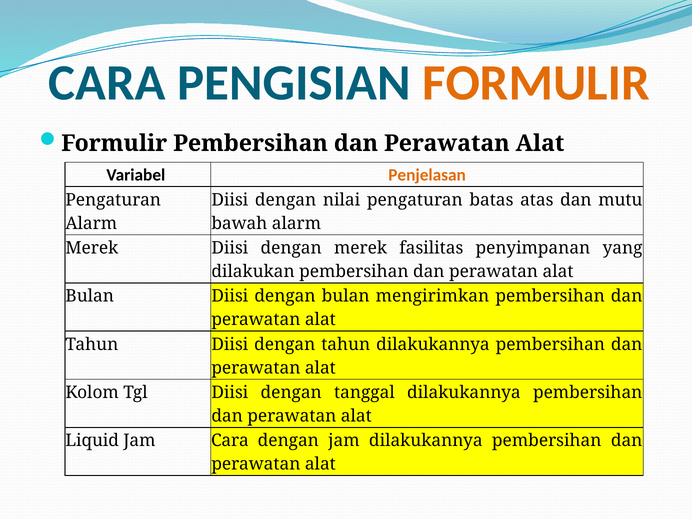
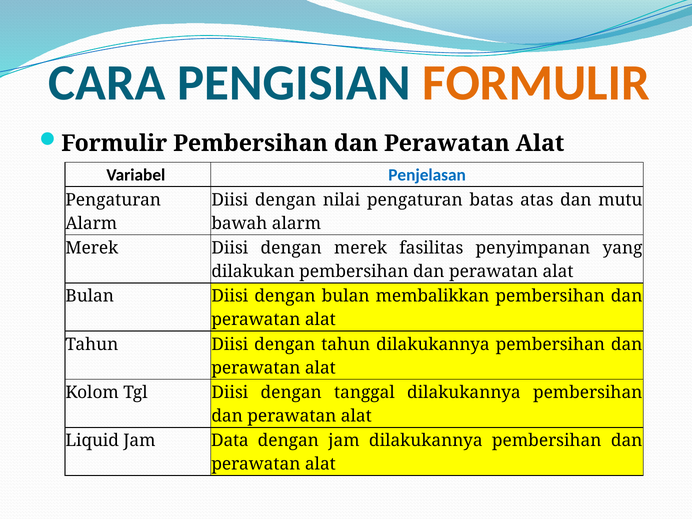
Penjelasan colour: orange -> blue
mengirimkan: mengirimkan -> membalikkan
Jam Cara: Cara -> Data
